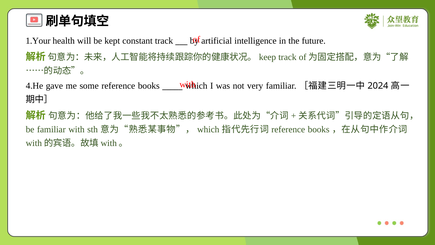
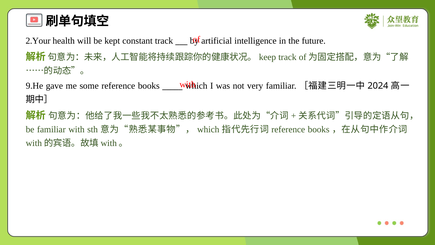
1.Your: 1.Your -> 2.Your
4.He: 4.He -> 9.He
